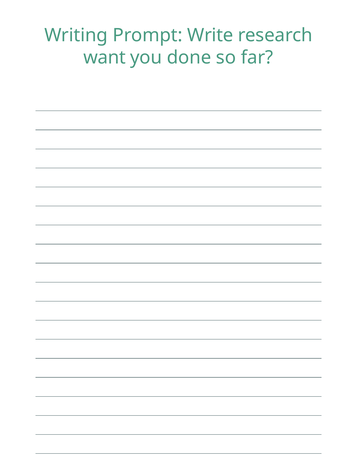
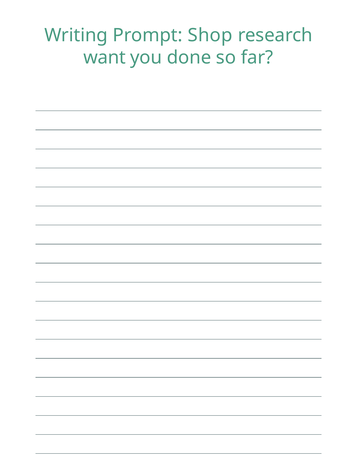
Write: Write -> Shop
